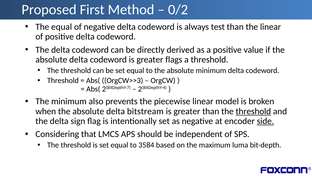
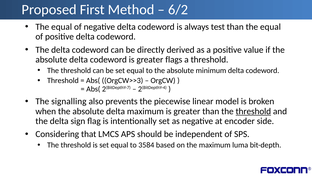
0/2: 0/2 -> 6/2
than the linear: linear -> equal
The minimum: minimum -> signalling
delta bitstream: bitstream -> maximum
side underline: present -> none
